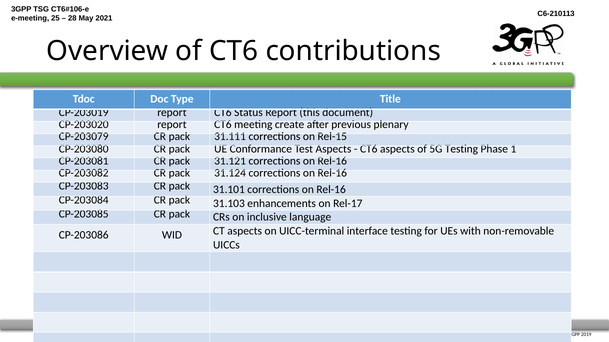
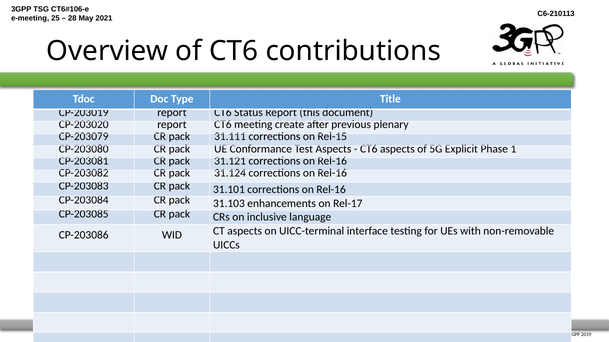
5G Testing: Testing -> Explicit
